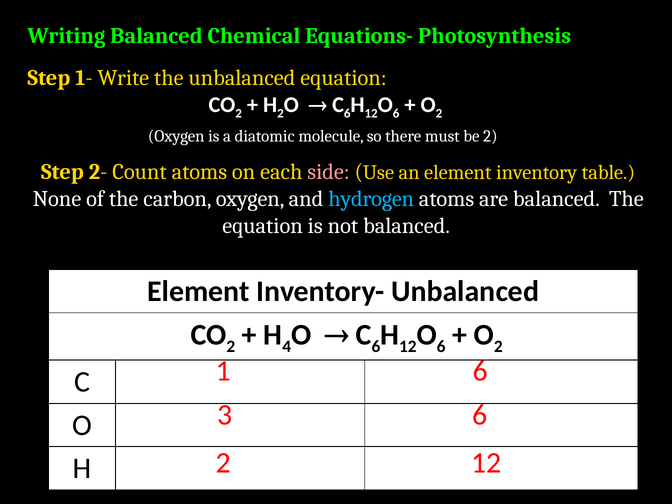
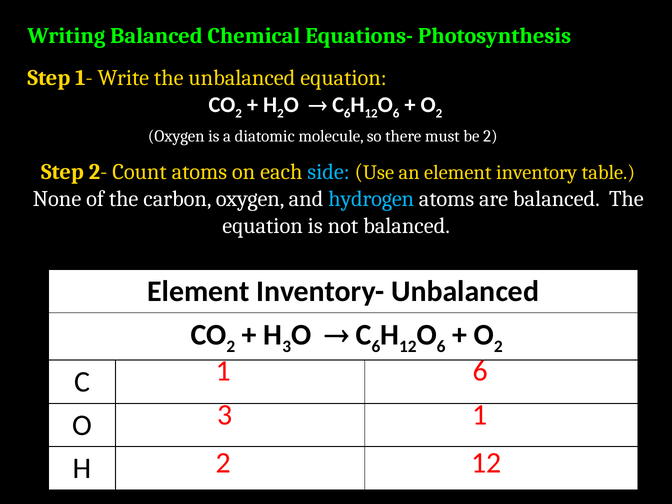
side colour: pink -> light blue
H 4: 4 -> 3
3 6: 6 -> 1
